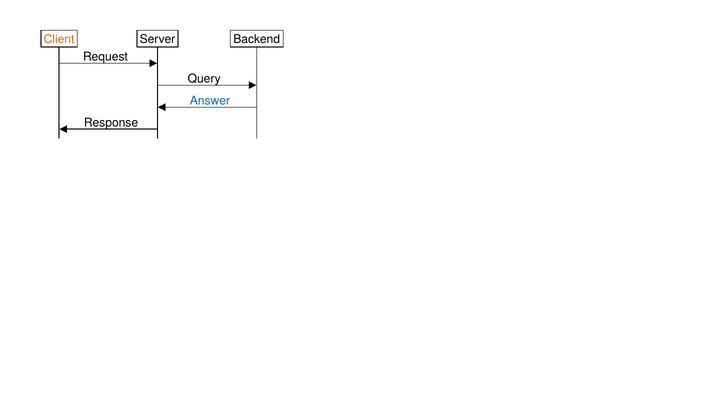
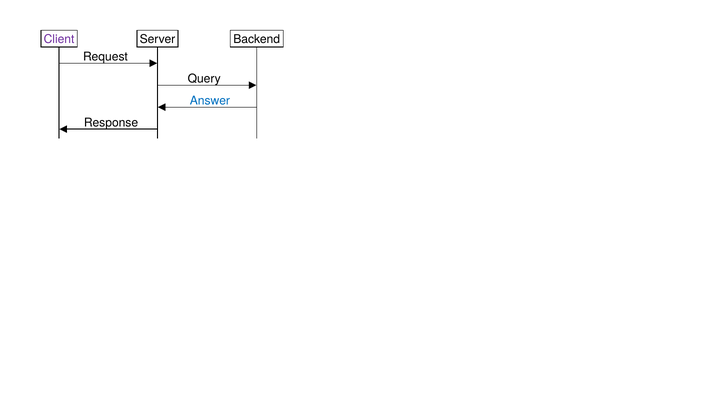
Client colour: orange -> purple
